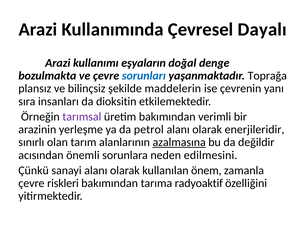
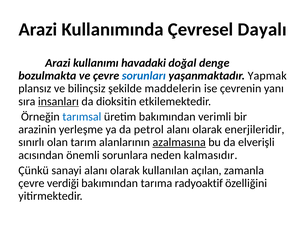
eşyaların: eşyaların -> havadaki
Toprağa: Toprağa -> Yapmak
insanları underline: none -> present
tarımsal colour: purple -> blue
değildir: değildir -> elverişli
edilmesini: edilmesini -> kalmasıdır
önem: önem -> açılan
riskleri: riskleri -> verdiği
